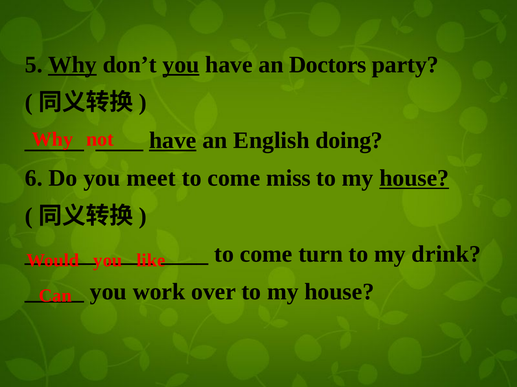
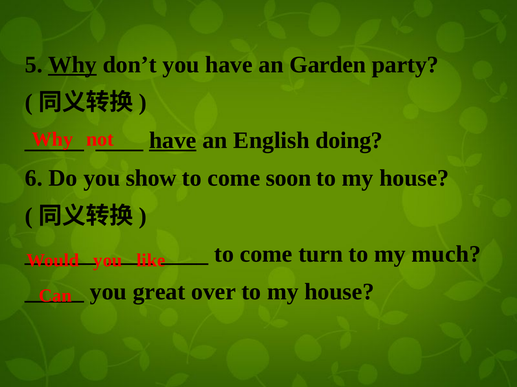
you at (181, 65) underline: present -> none
Doctors: Doctors -> Garden
meet: meet -> show
miss: miss -> soon
house at (414, 179) underline: present -> none
drink: drink -> much
work: work -> great
